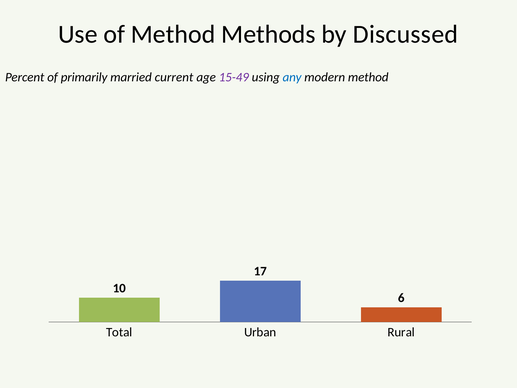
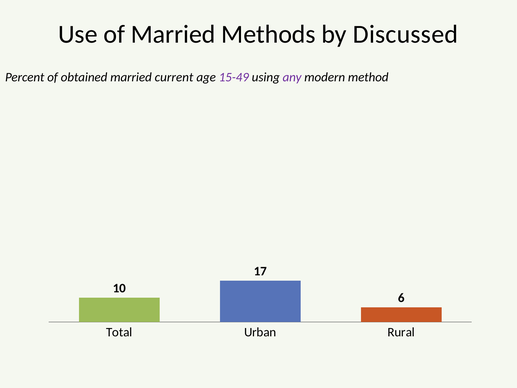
of Method: Method -> Married
primarily: primarily -> obtained
any colour: blue -> purple
